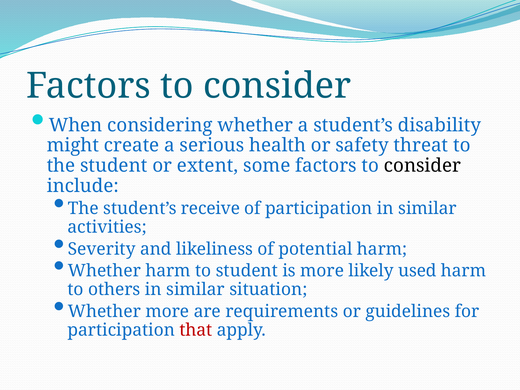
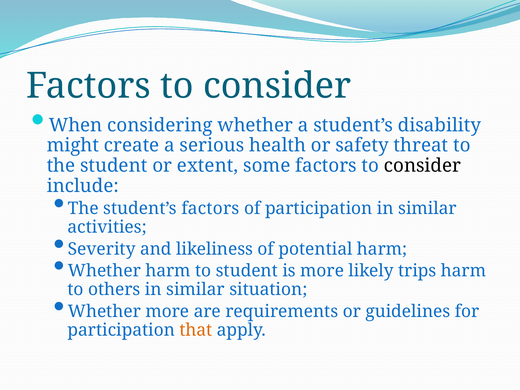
student’s receive: receive -> factors
used: used -> trips
that colour: red -> orange
